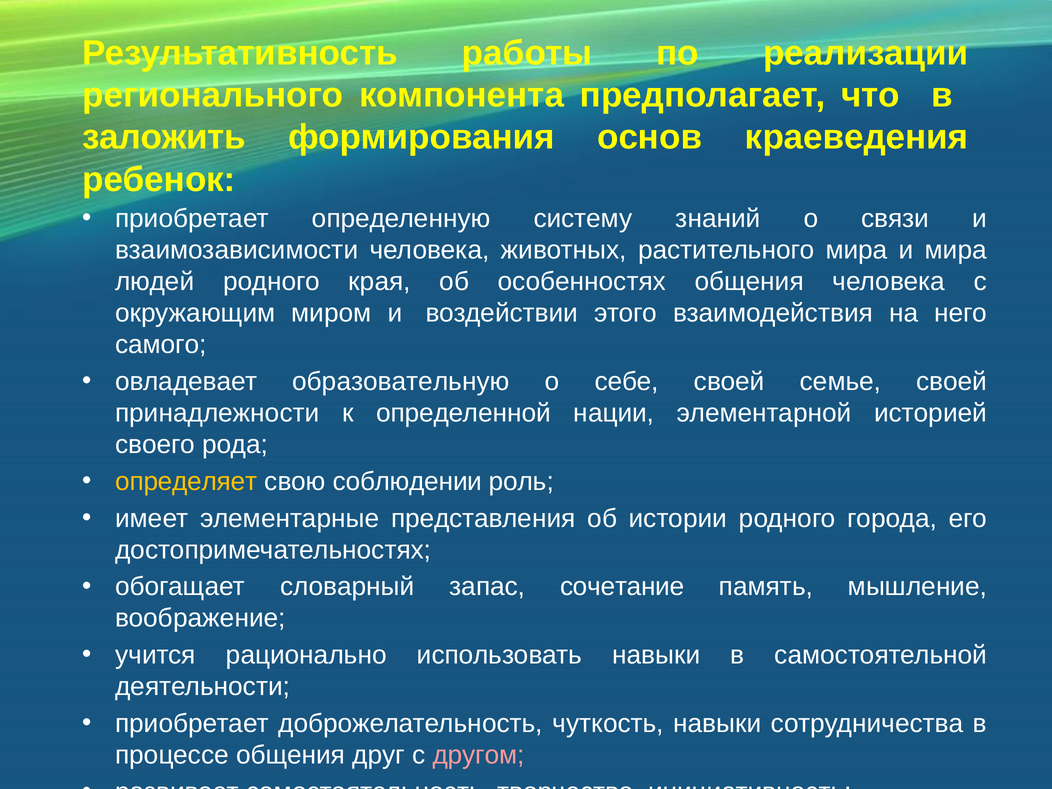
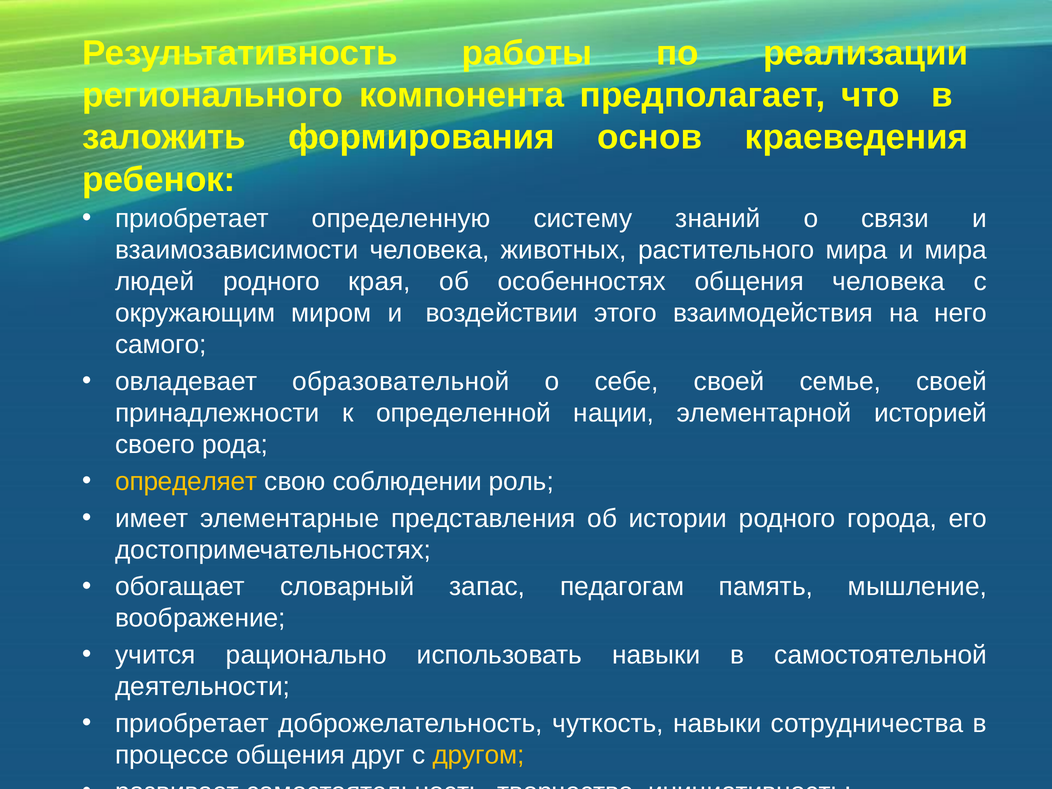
образовательную: образовательную -> образовательной
сочетание: сочетание -> педагогам
другом colour: pink -> yellow
